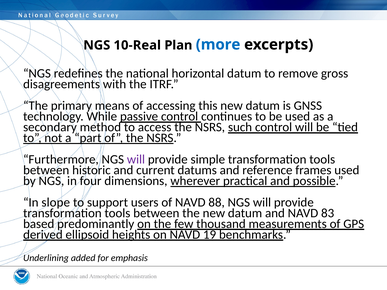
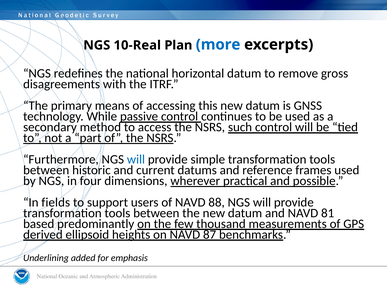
will at (136, 160) colour: purple -> blue
slope: slope -> fields
83: 83 -> 81
19: 19 -> 87
